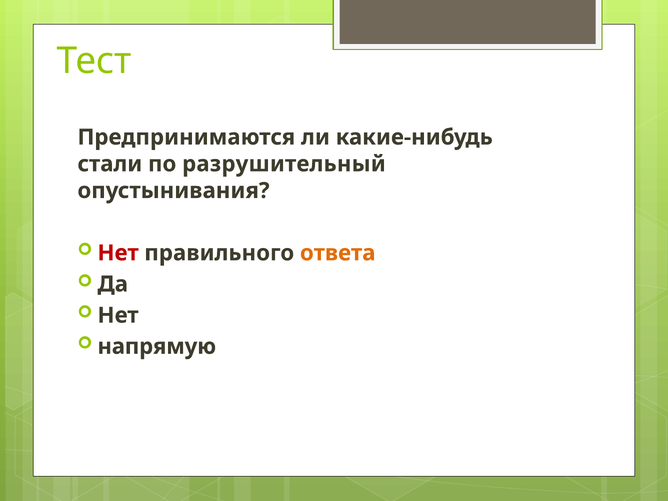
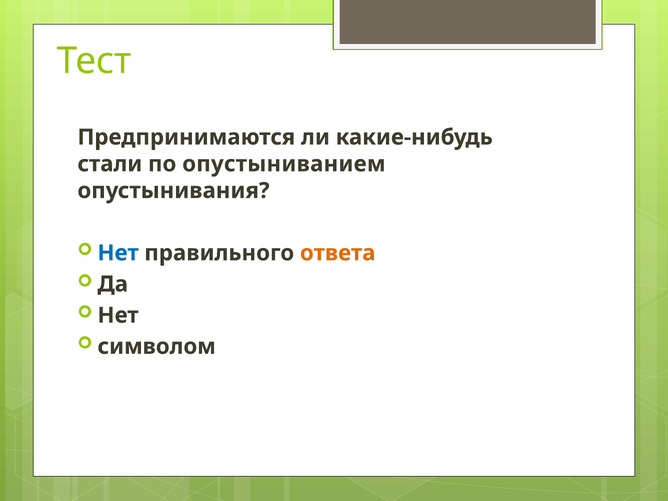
разрушительный: разрушительный -> опустыниванием
Нет at (118, 253) colour: red -> blue
напрямую: напрямую -> символом
